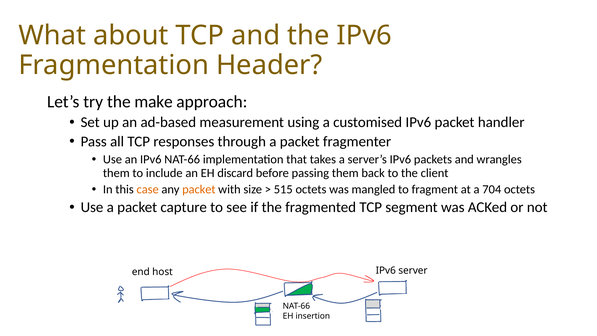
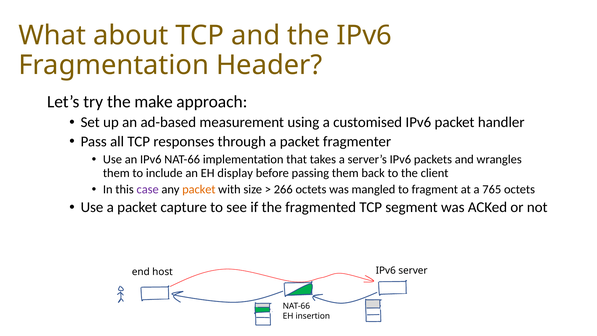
discard: discard -> display
case colour: orange -> purple
515: 515 -> 266
704: 704 -> 765
